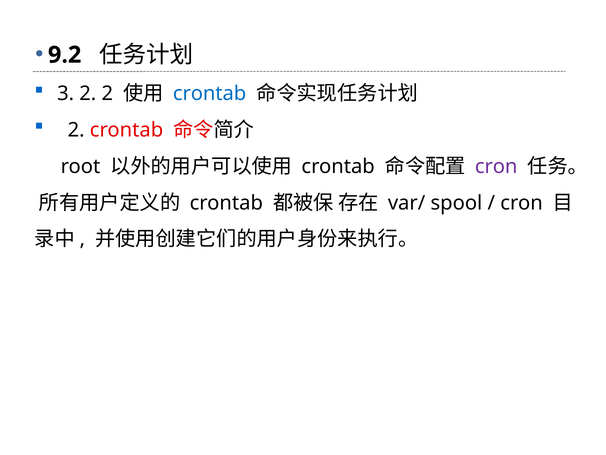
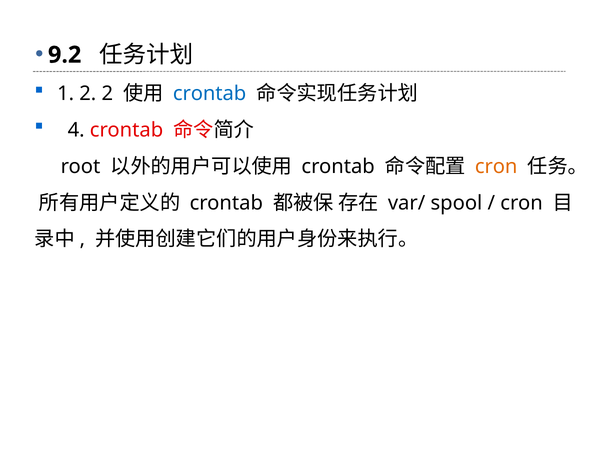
3: 3 -> 1
2 at (76, 130): 2 -> 4
cron at (496, 166) colour: purple -> orange
